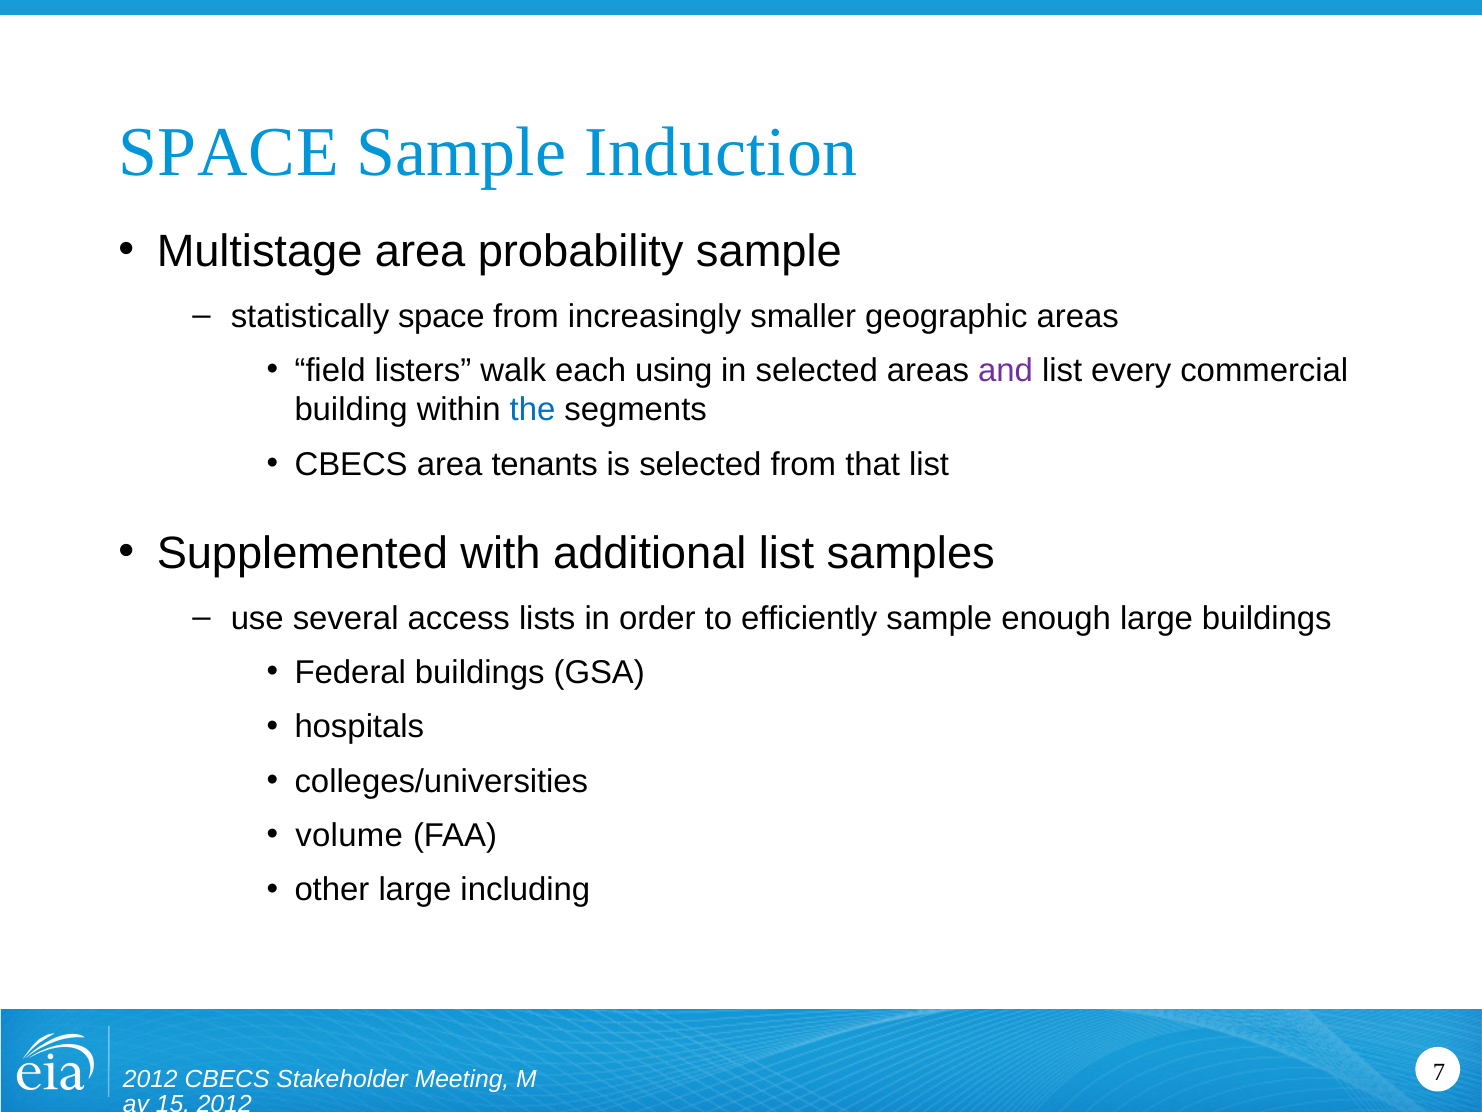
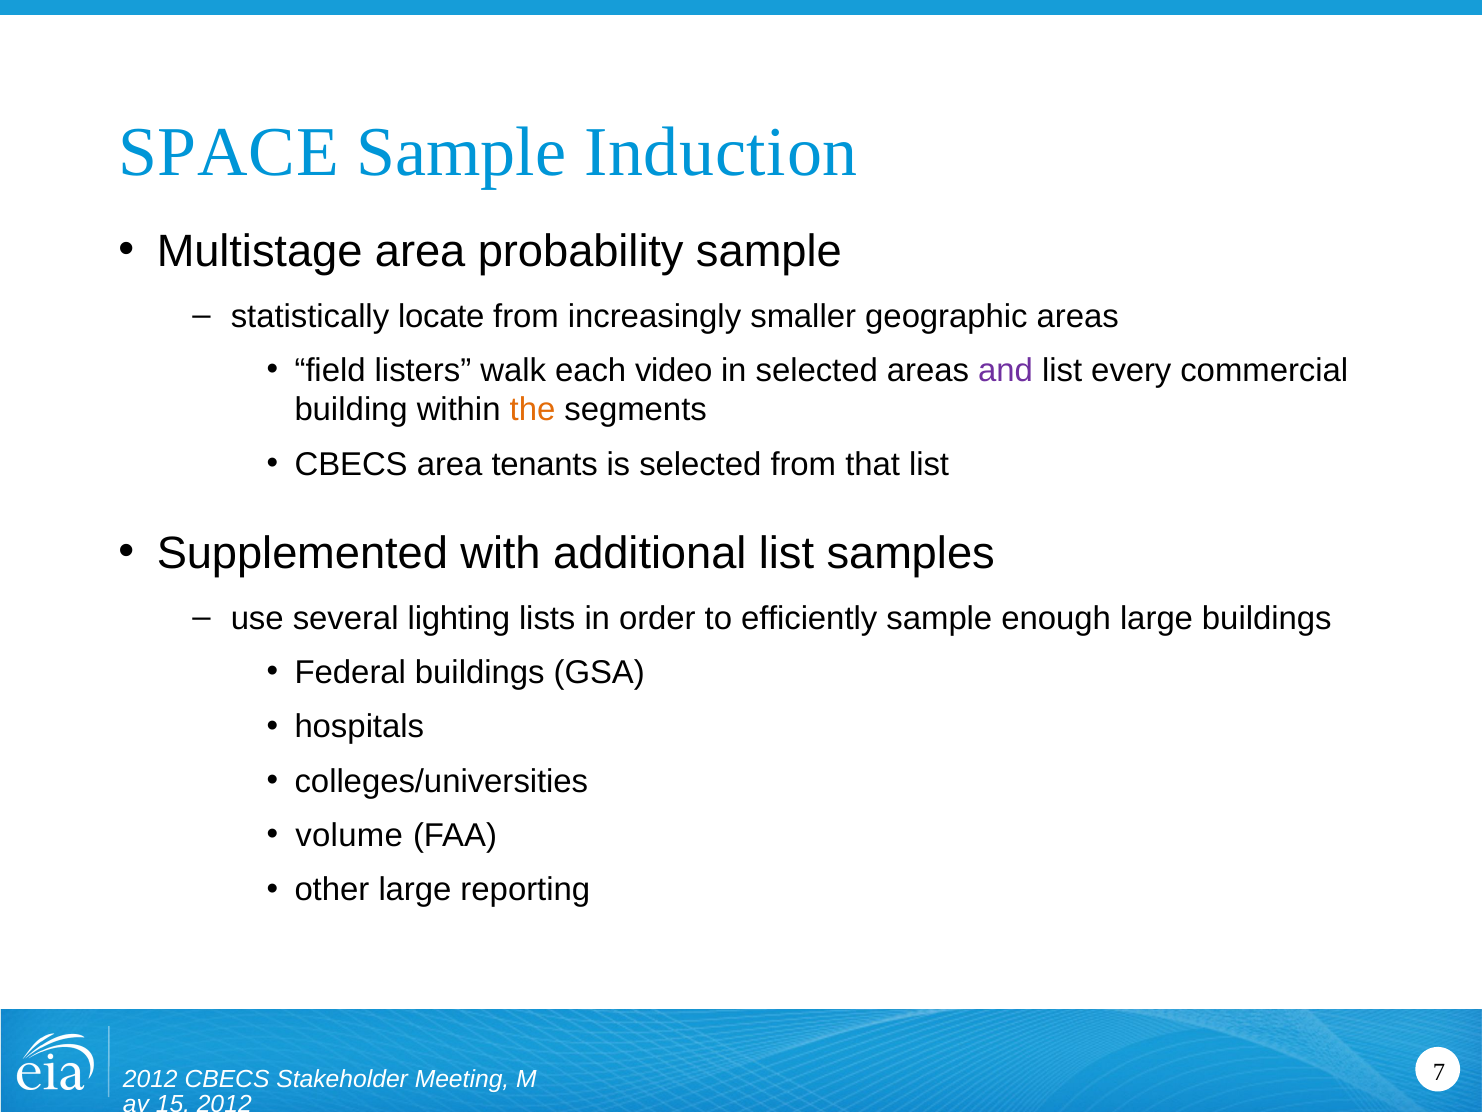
statistically space: space -> locate
using: using -> video
the colour: blue -> orange
access: access -> lighting
including: including -> reporting
